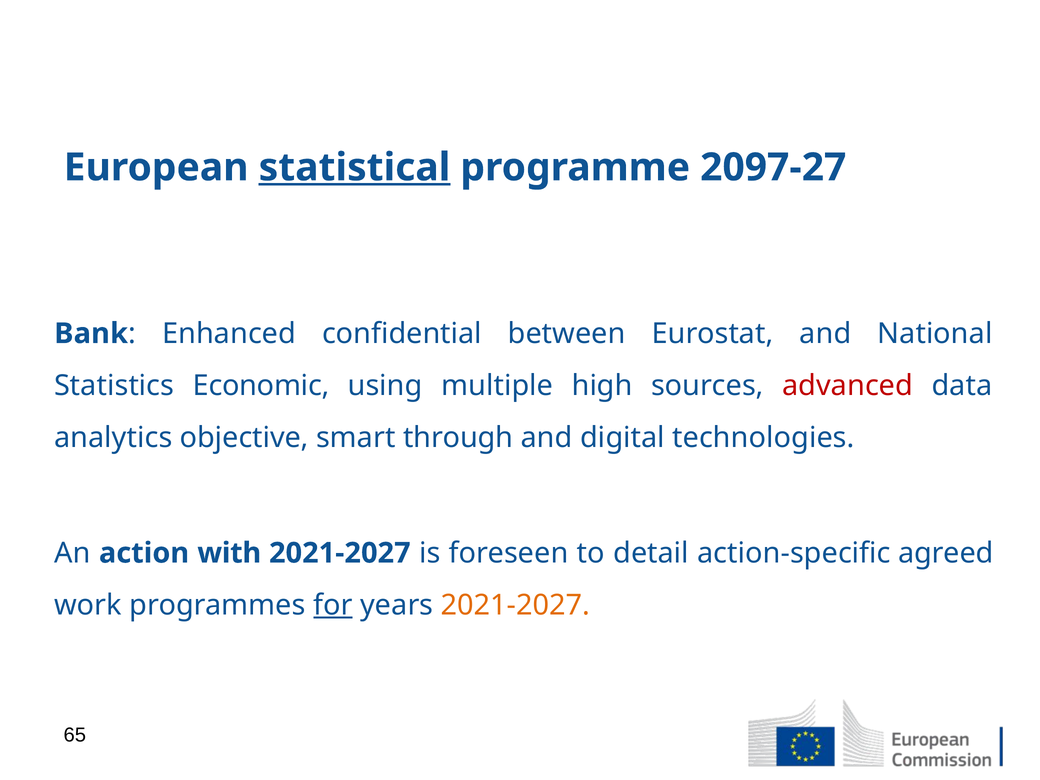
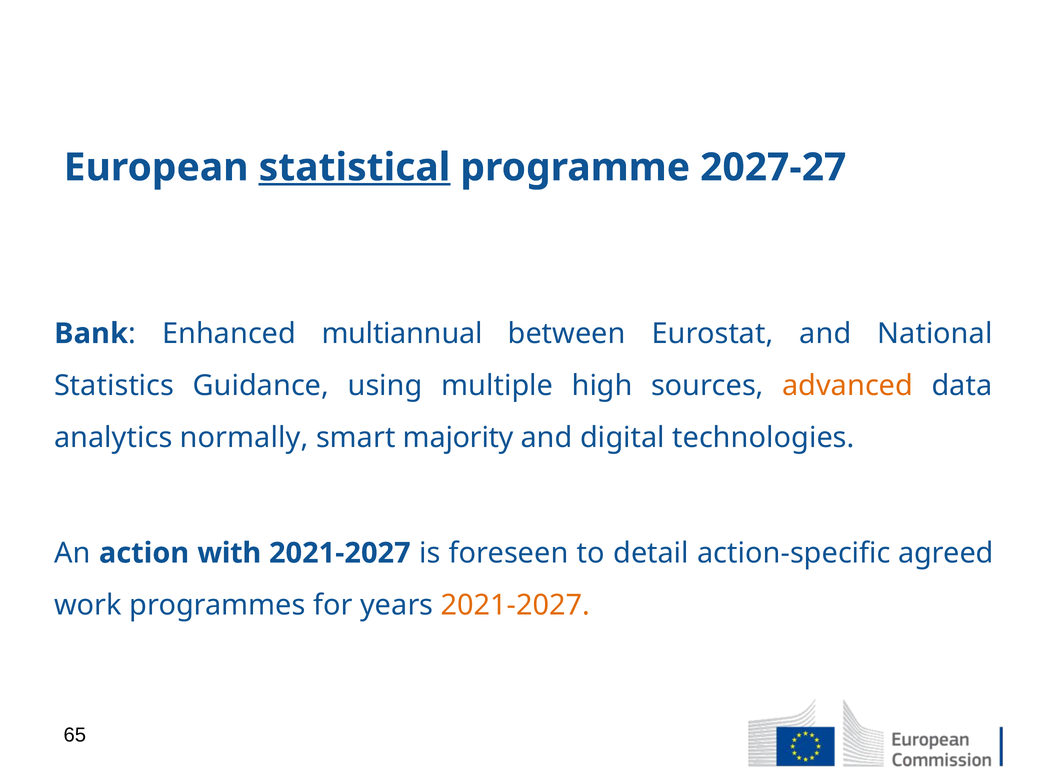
2097-27: 2097-27 -> 2027-27
confidential: confidential -> multiannual
Economic: Economic -> Guidance
advanced colour: red -> orange
objective: objective -> normally
through: through -> majority
for underline: present -> none
